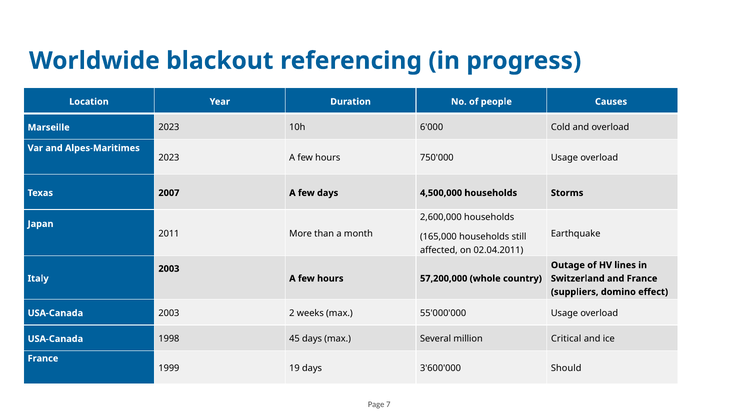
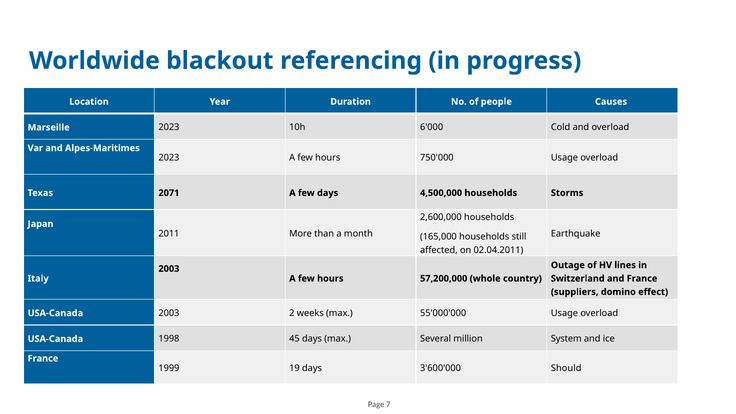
2007: 2007 -> 2071
Critical: Critical -> System
